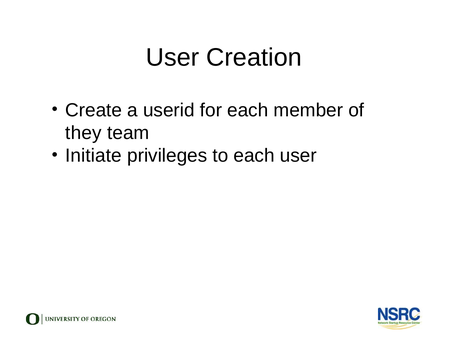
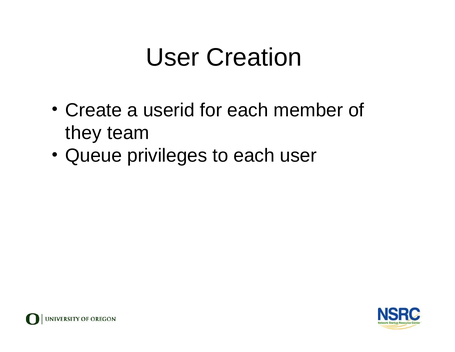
Initiate: Initiate -> Queue
